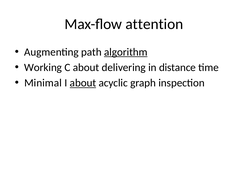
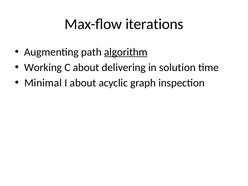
attention: attention -> iterations
distance: distance -> solution
about at (83, 83) underline: present -> none
